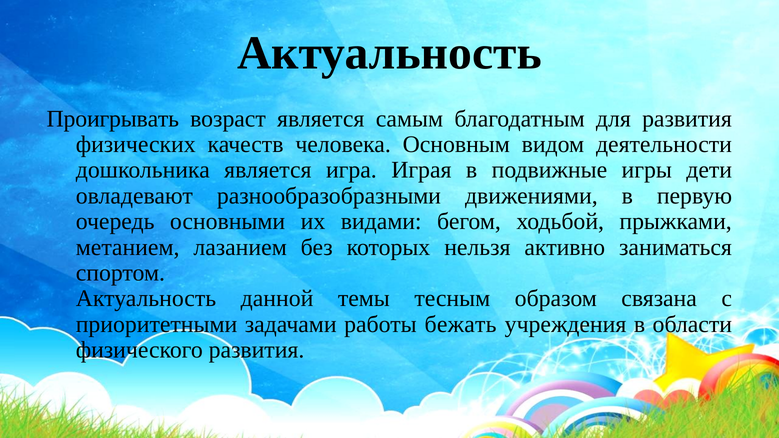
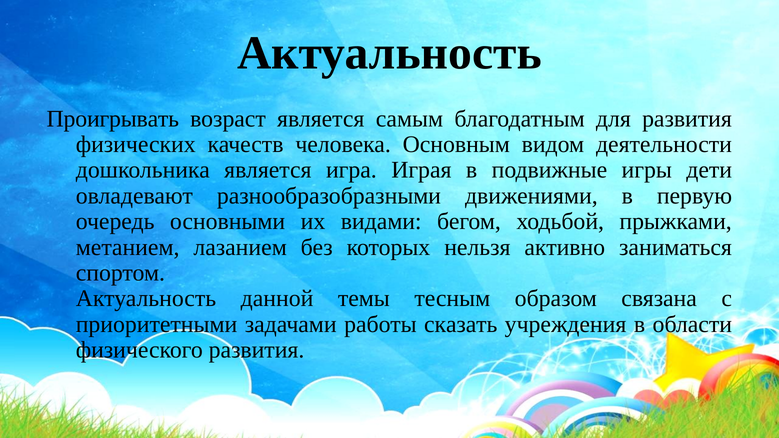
бежать: бежать -> сказать
